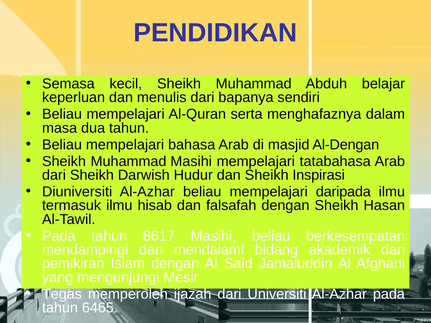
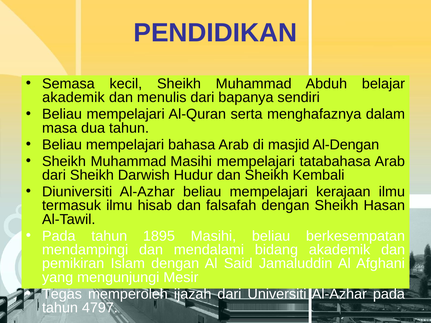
keperluan at (74, 98): keperluan -> akademik
Inspirasi: Inspirasi -> Kembali
daripada: daripada -> kerajaan
8617: 8617 -> 1895
6465: 6465 -> 4797
